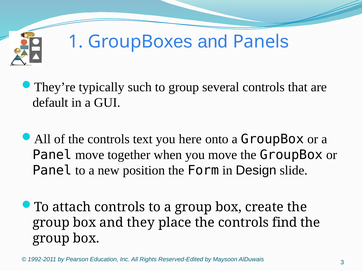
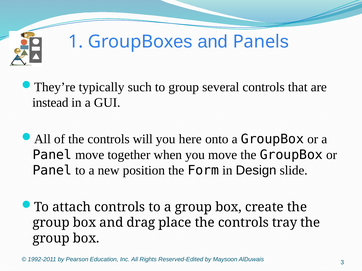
default: default -> instead
text: text -> will
they: they -> drag
find: find -> tray
